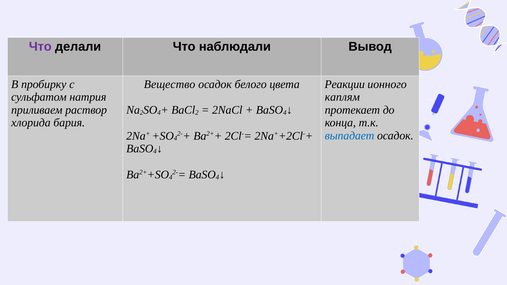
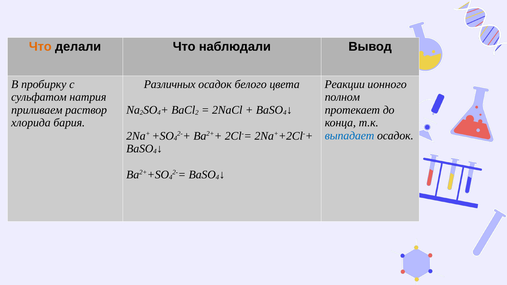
Что at (40, 47) colour: purple -> orange
Вещество: Вещество -> Различных
каплям: каплям -> полном
